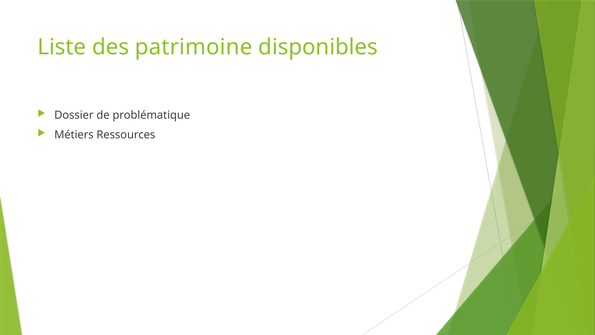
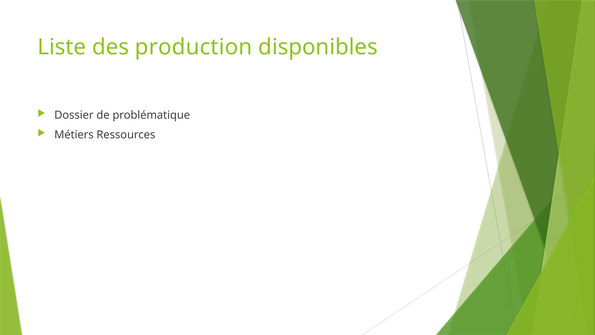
patrimoine: patrimoine -> production
